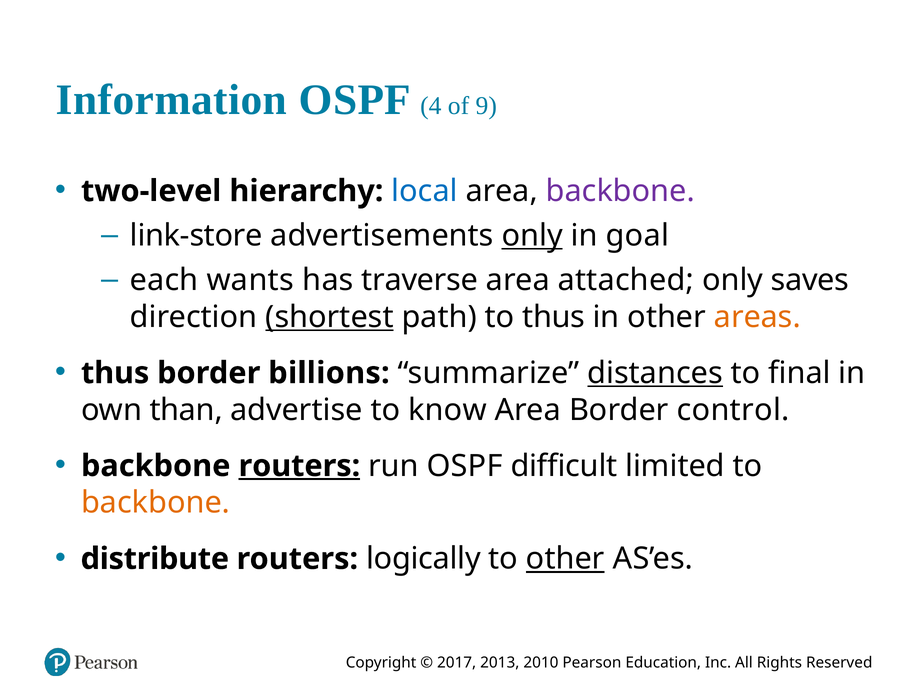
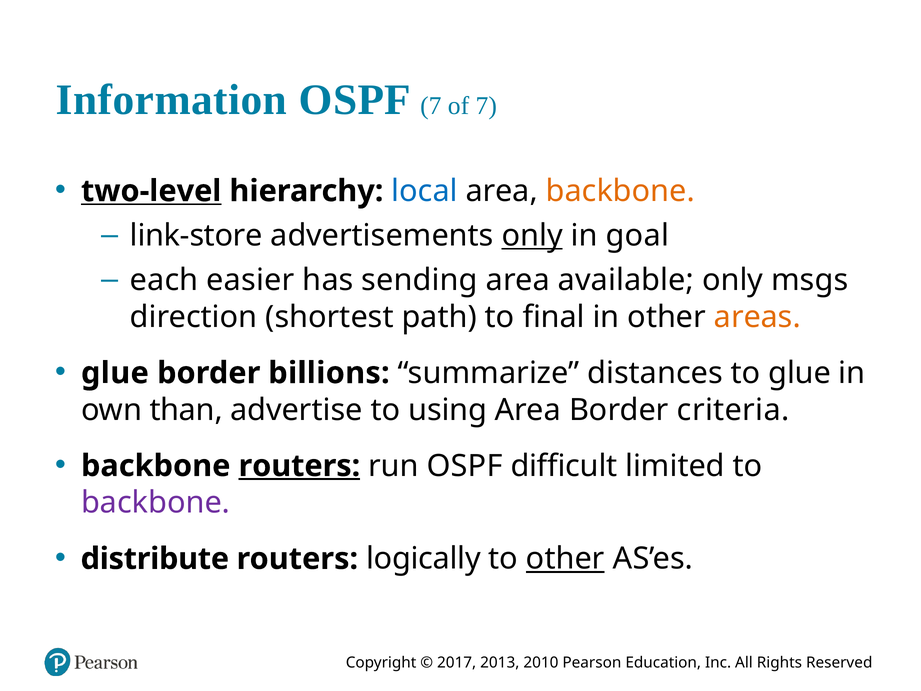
F 4: 4 -> 7
of 9: 9 -> 7
two-level underline: none -> present
backbone at (620, 191) colour: purple -> orange
wants: wants -> easier
traverse: traverse -> sending
attached: attached -> available
saves: saves -> msgs
shortest underline: present -> none
to thus: thus -> final
thus at (115, 373): thus -> glue
distances underline: present -> none
to final: final -> glue
know: know -> using
control: control -> criteria
backbone at (156, 503) colour: orange -> purple
